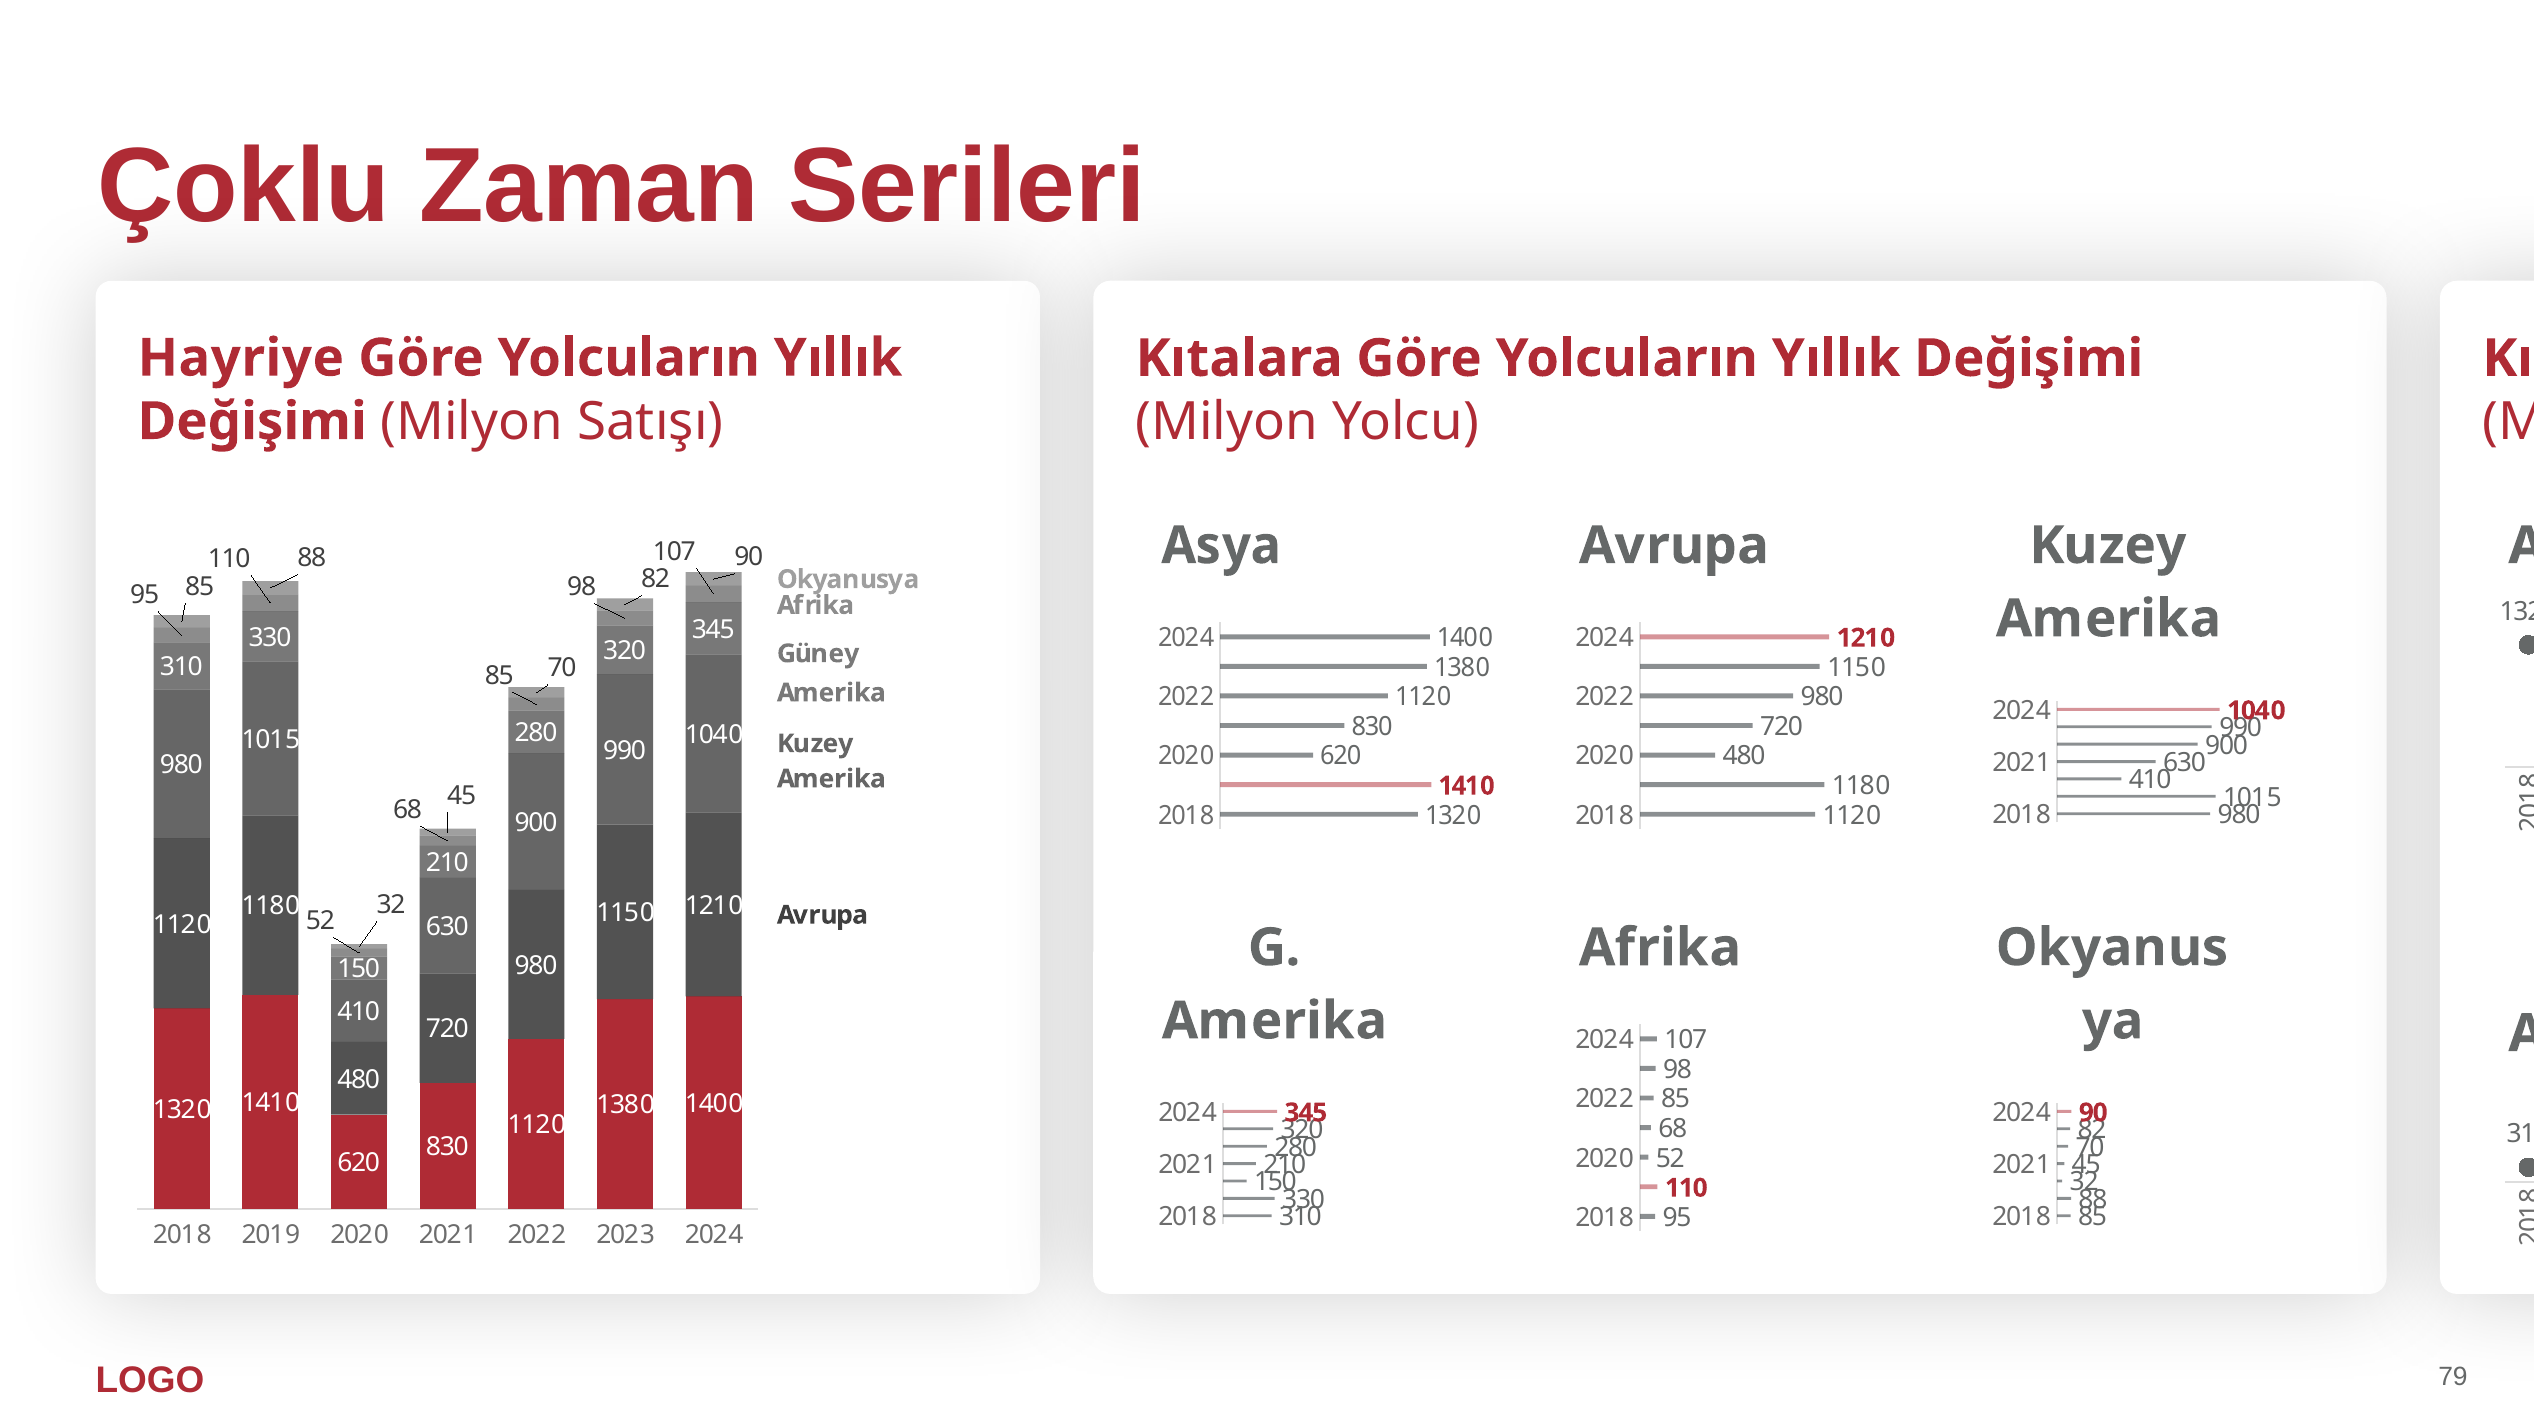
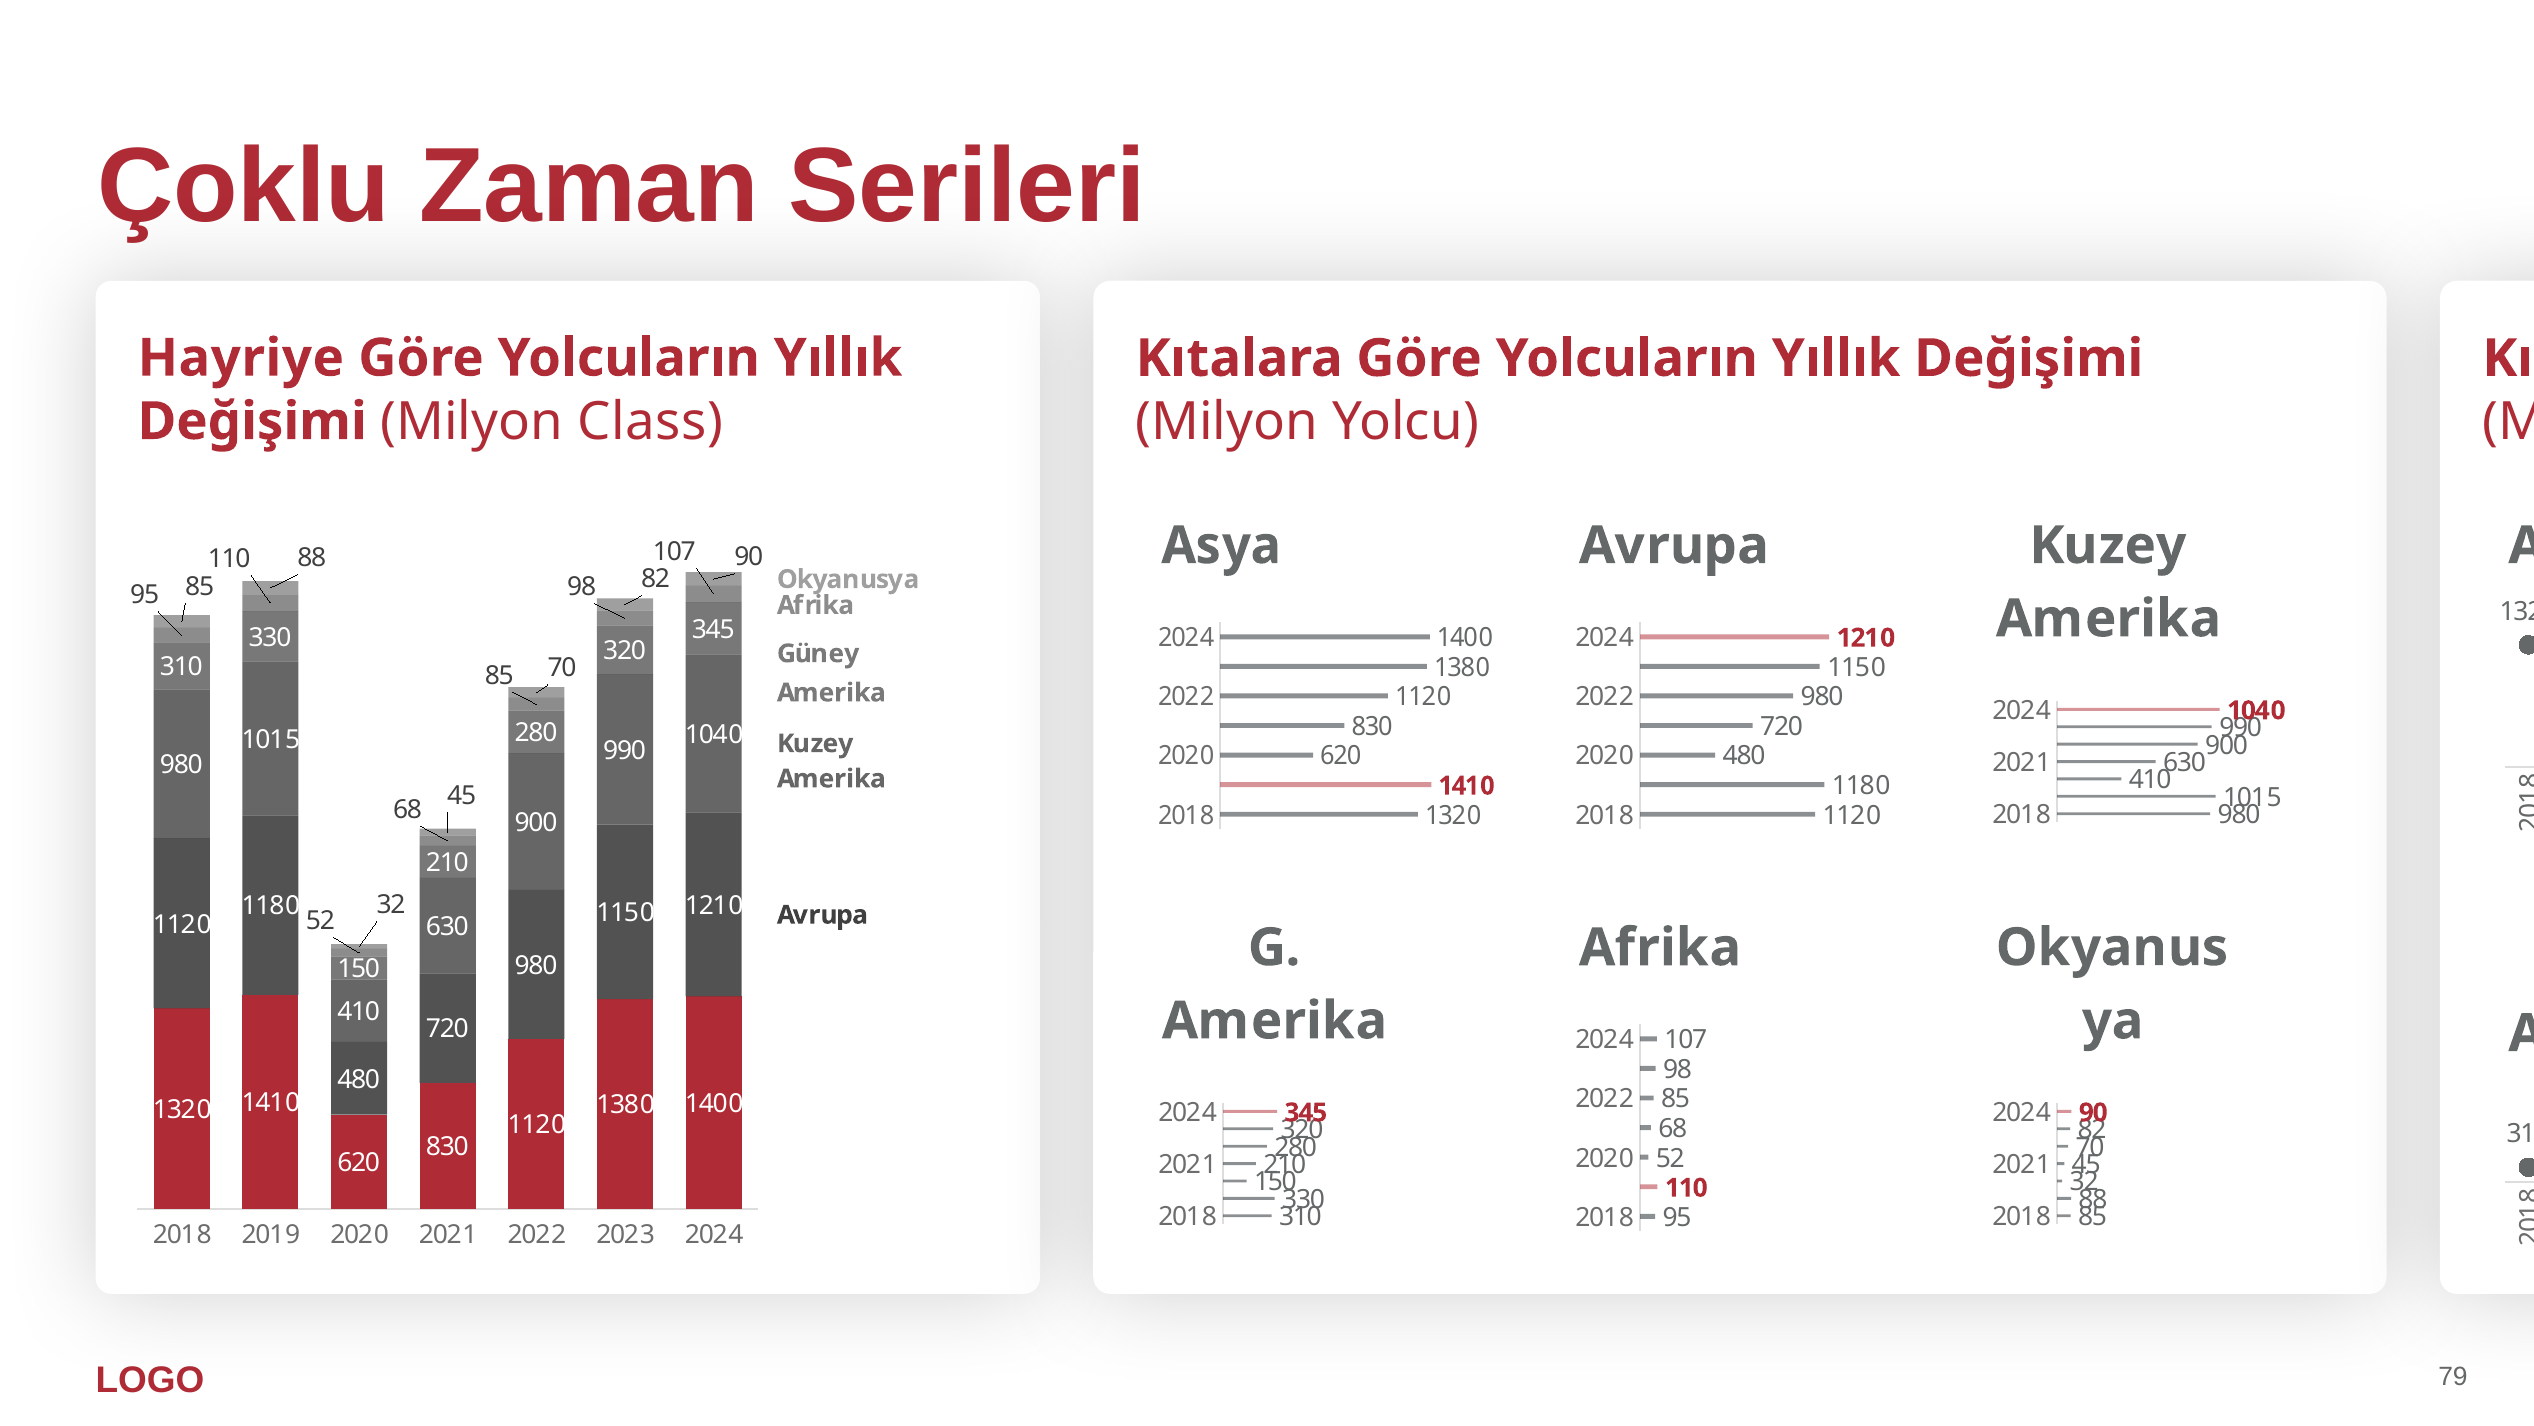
Satışı: Satışı -> Class
